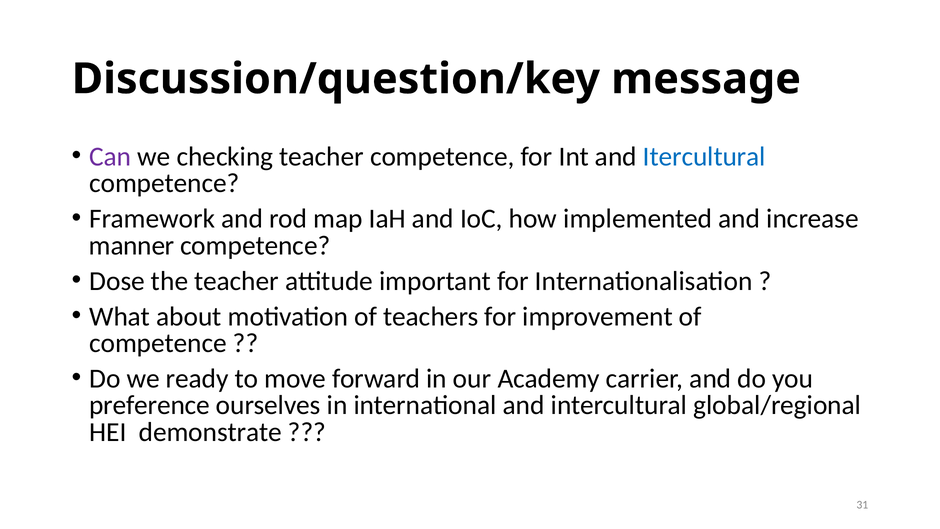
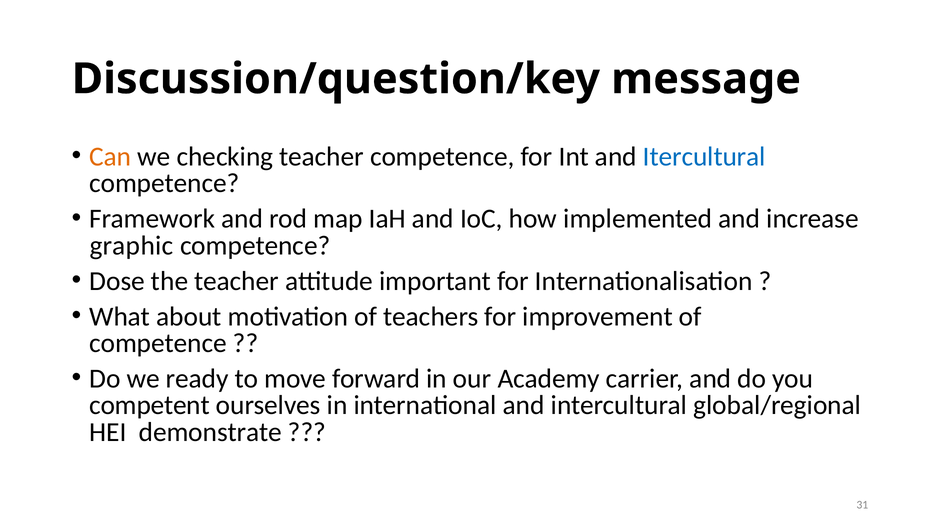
Can colour: purple -> orange
manner: manner -> graphic
preference: preference -> competent
